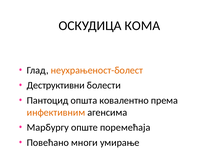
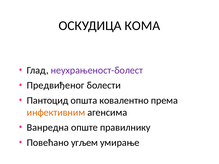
неухрањеност-болест colour: orange -> purple
Деструктивни: Деструктивни -> Предвиђеног
Марбургу: Марбургу -> Ванредна
поремећаја: поремећаја -> правилнику
многи: многи -> угљем
